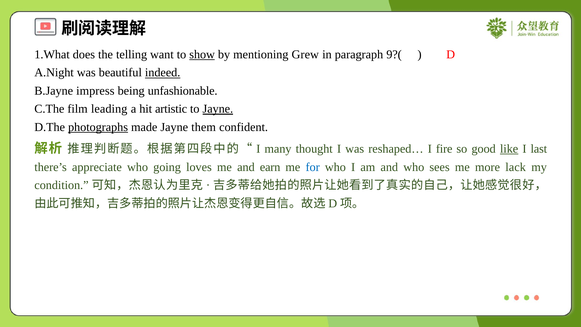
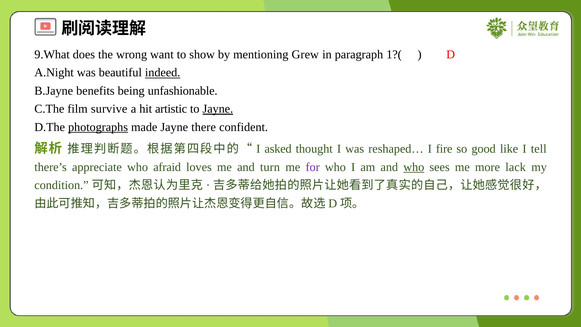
1.What: 1.What -> 9.What
telling: telling -> wrong
show underline: present -> none
9?(: 9?( -> 1?(
impress: impress -> benefits
leading: leading -> survive
them: them -> there
many: many -> asked
like underline: present -> none
last: last -> tell
going: going -> afraid
earn: earn -> turn
for colour: blue -> purple
who at (414, 167) underline: none -> present
